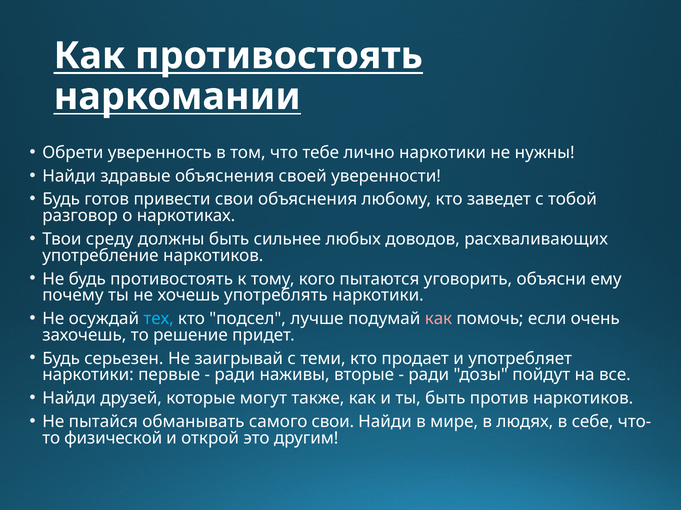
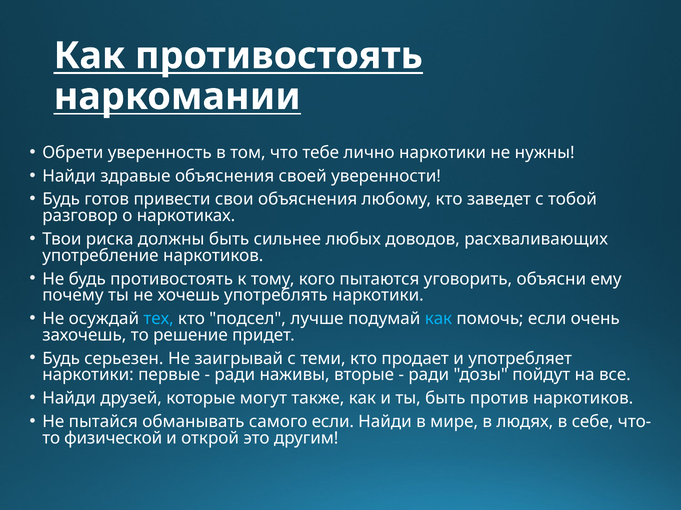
среду: среду -> риска
как at (438, 319) colour: pink -> light blue
самого свои: свои -> если
